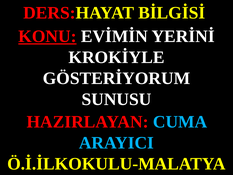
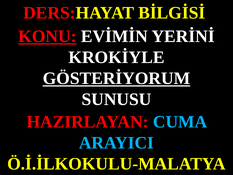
GÖSTERİYORUM underline: none -> present
